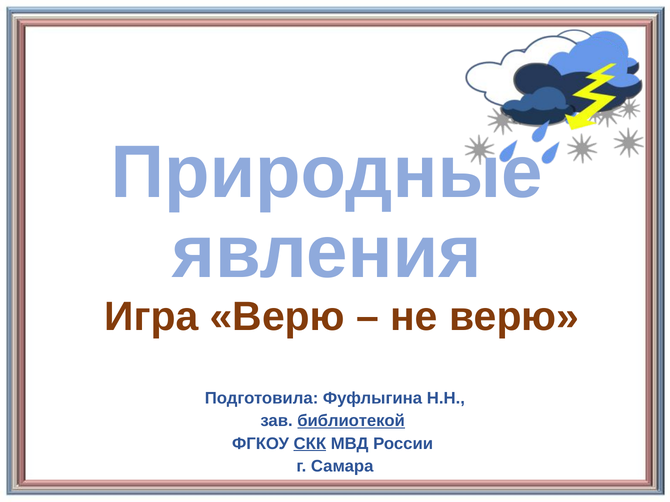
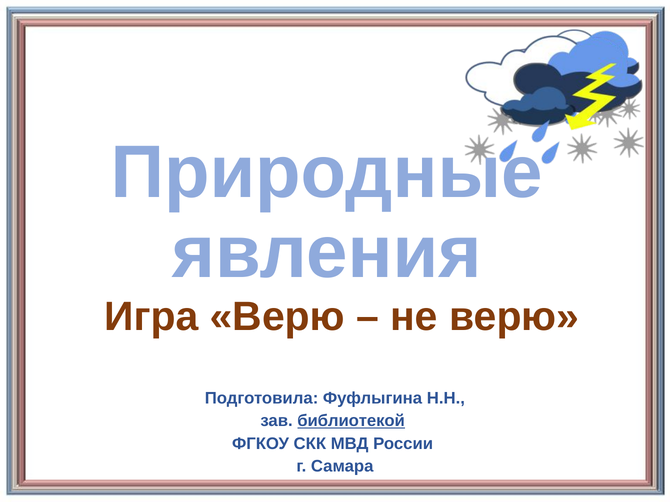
СКК underline: present -> none
